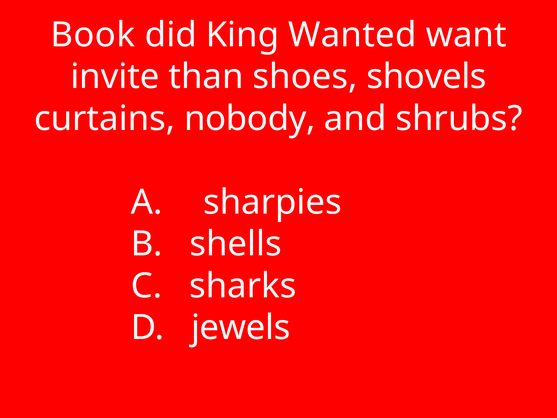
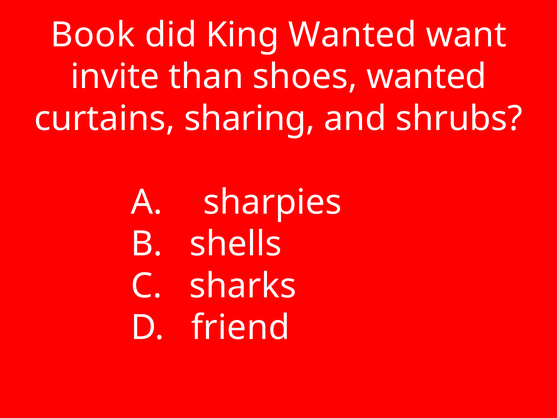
shoes shovels: shovels -> wanted
nobody: nobody -> sharing
jewels: jewels -> friend
